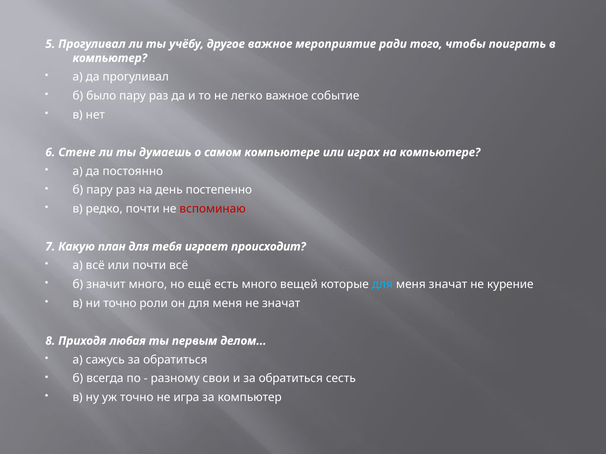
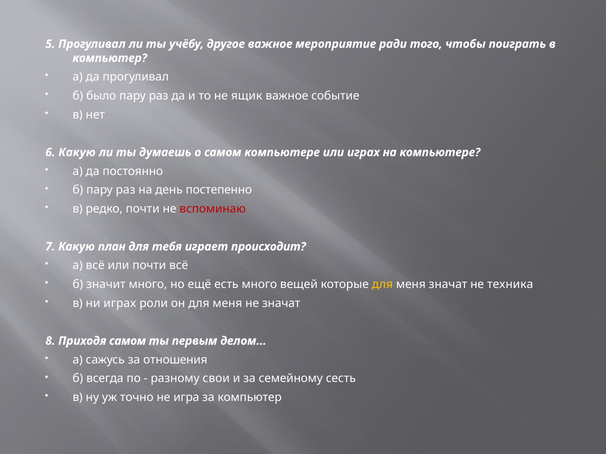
легко: легко -> ящик
6 Стене: Стене -> Какую
для at (382, 285) colour: light blue -> yellow
курение: курение -> техника
ни точно: точно -> играх
Приходя любая: любая -> самом
сажусь за обратиться: обратиться -> отношения
и за обратиться: обратиться -> семейному
